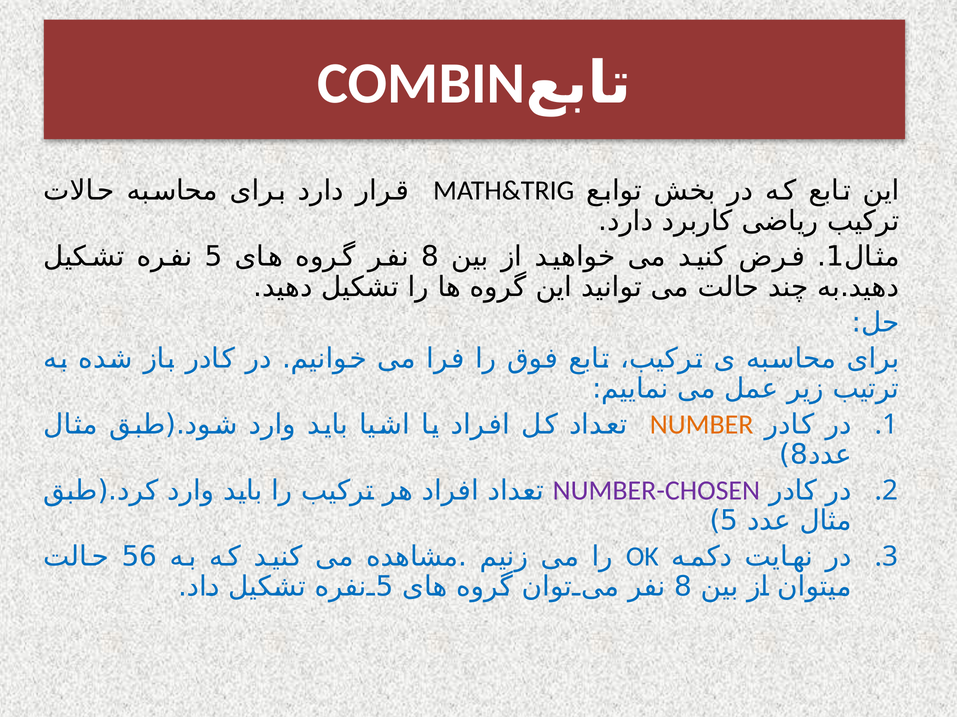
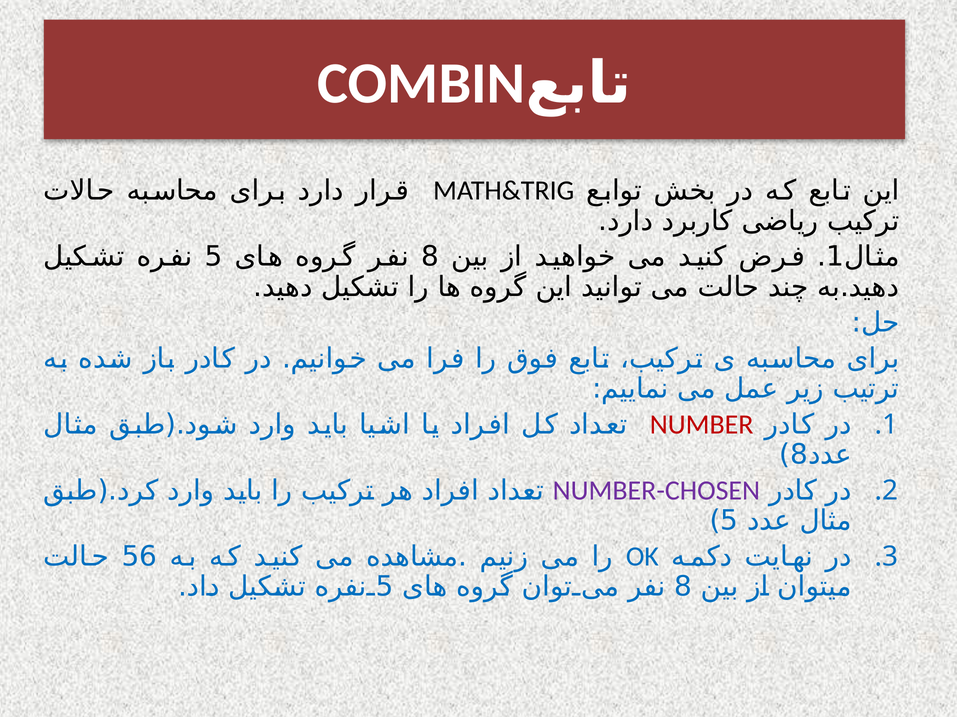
NUMBER colour: orange -> red
